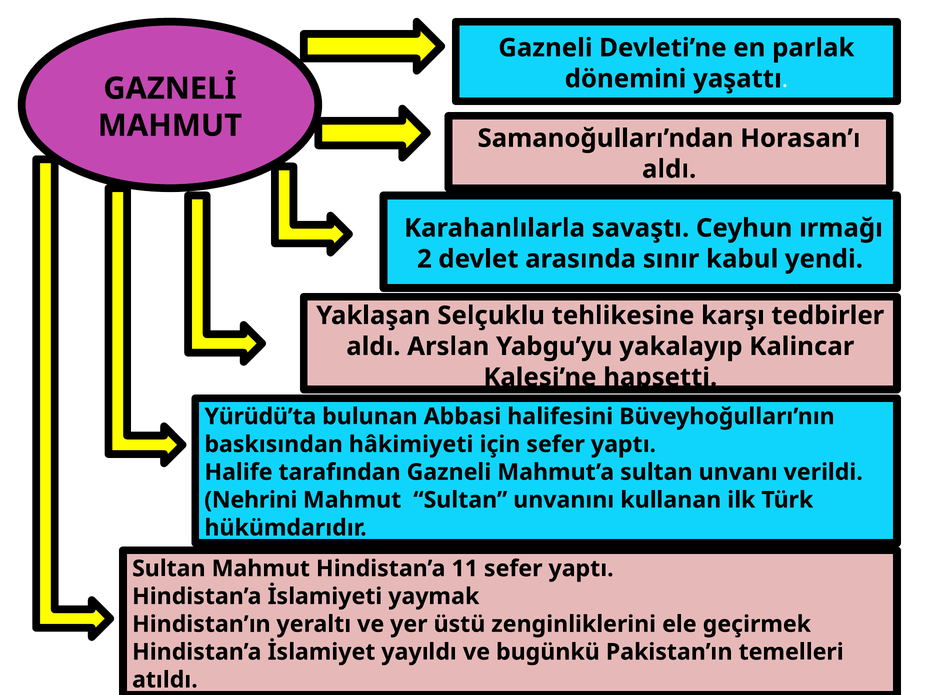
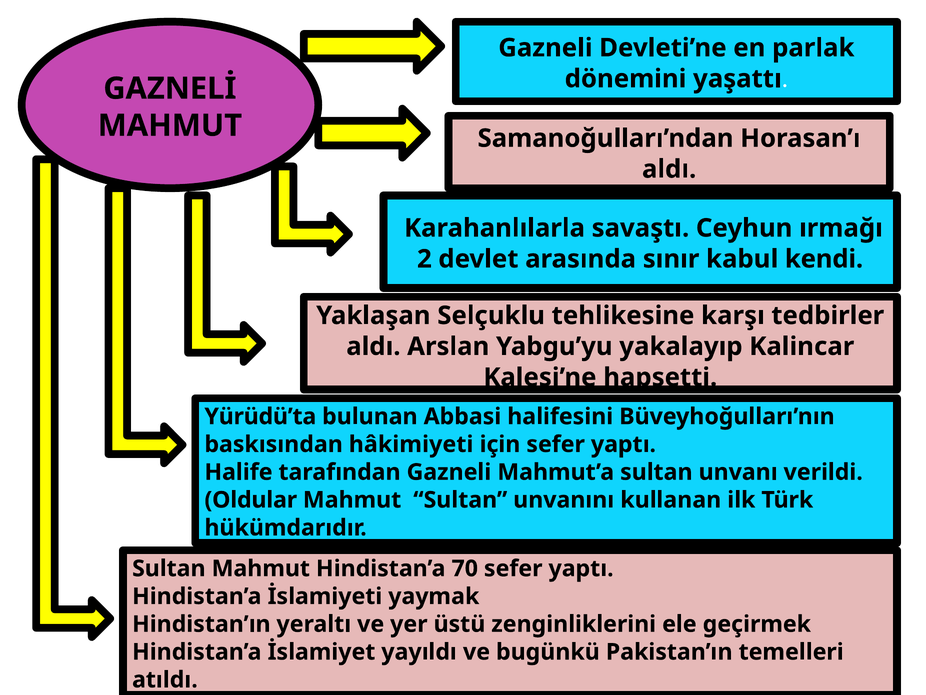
yendi: yendi -> kendi
Nehrini: Nehrini -> Oldular
11: 11 -> 70
